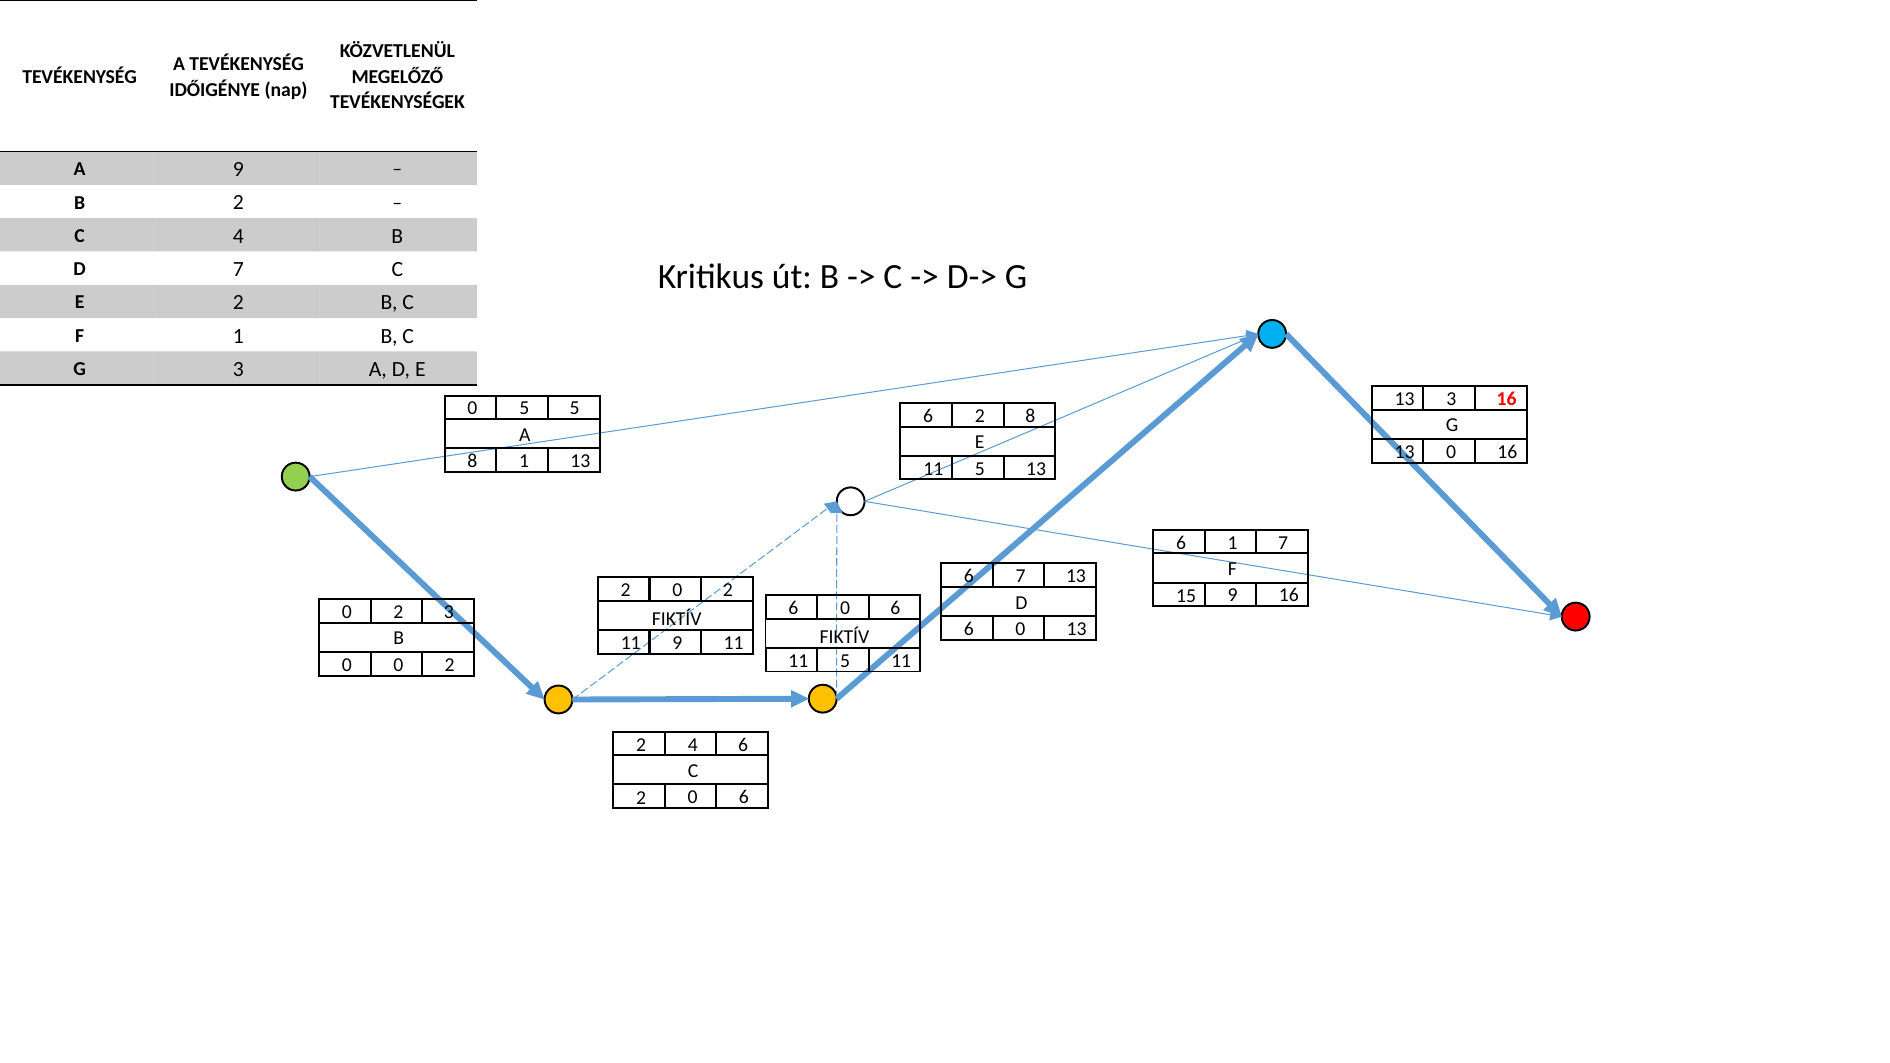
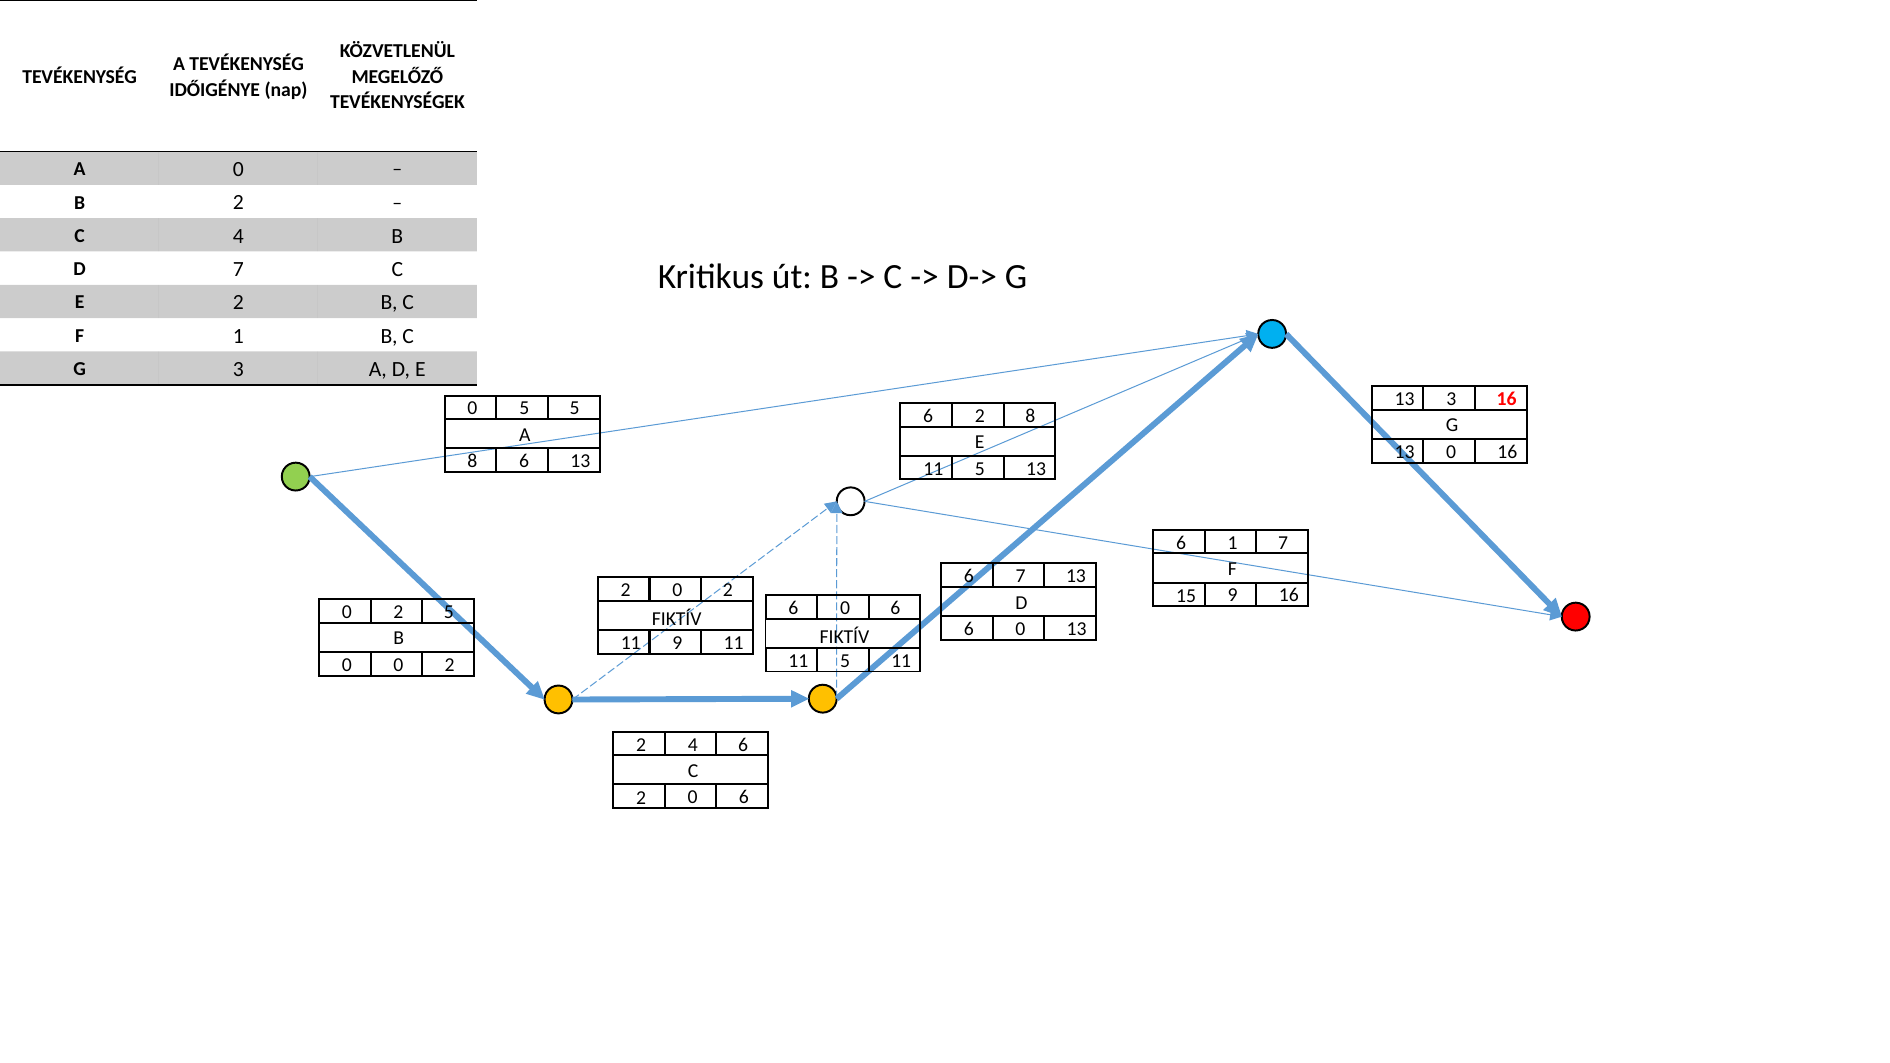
9 at (238, 169): 9 -> 0
8 1: 1 -> 6
2 3: 3 -> 5
